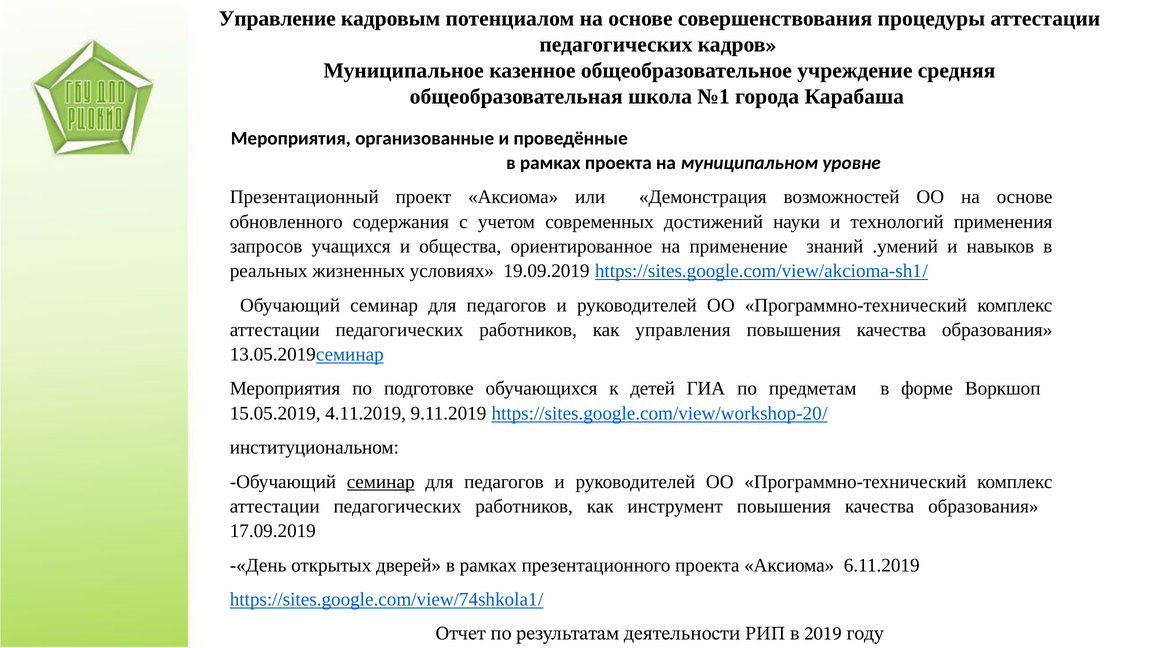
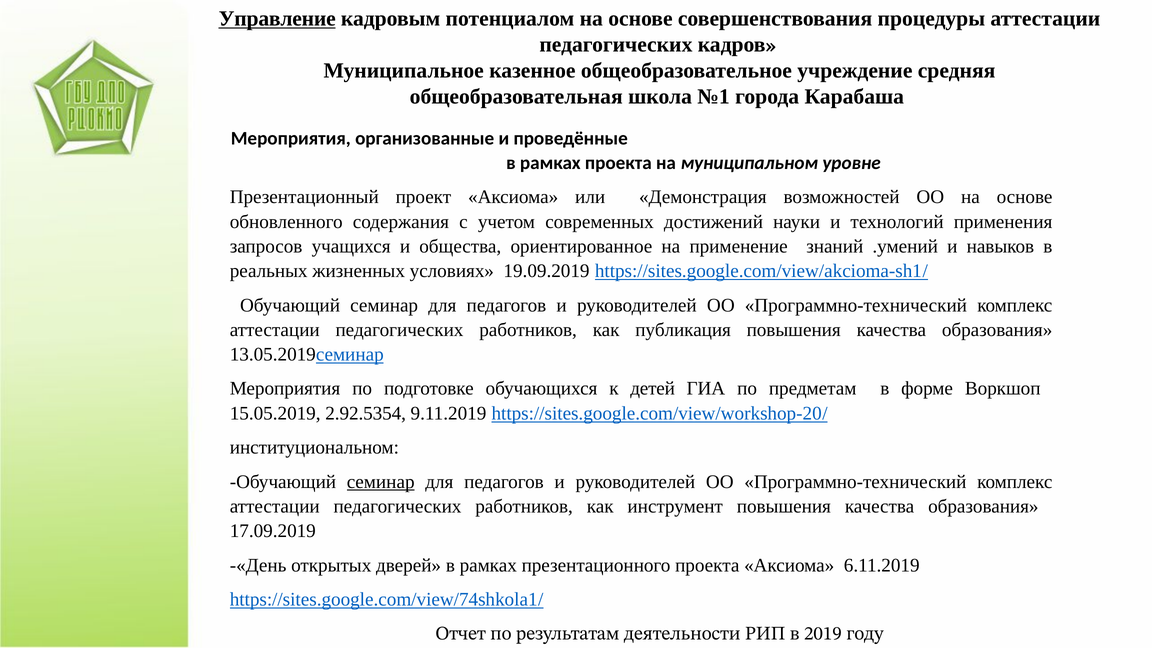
Управление underline: none -> present
управления: управления -> публикация
4.11.2019: 4.11.2019 -> 2.92.5354
